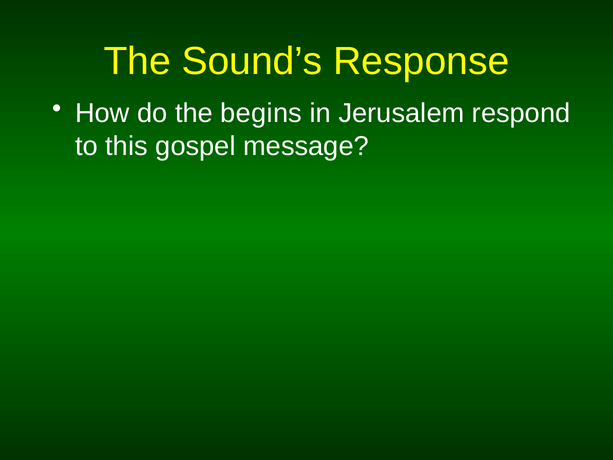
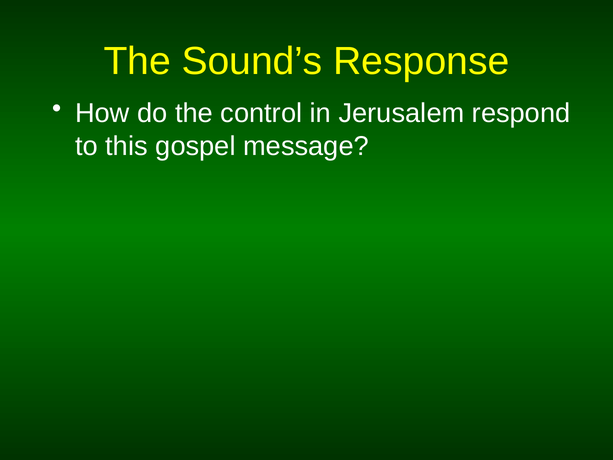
begins: begins -> control
